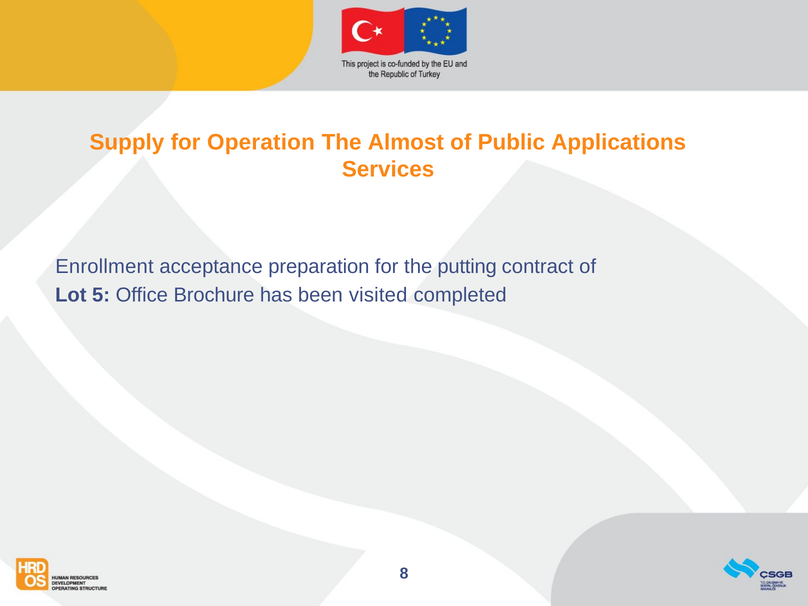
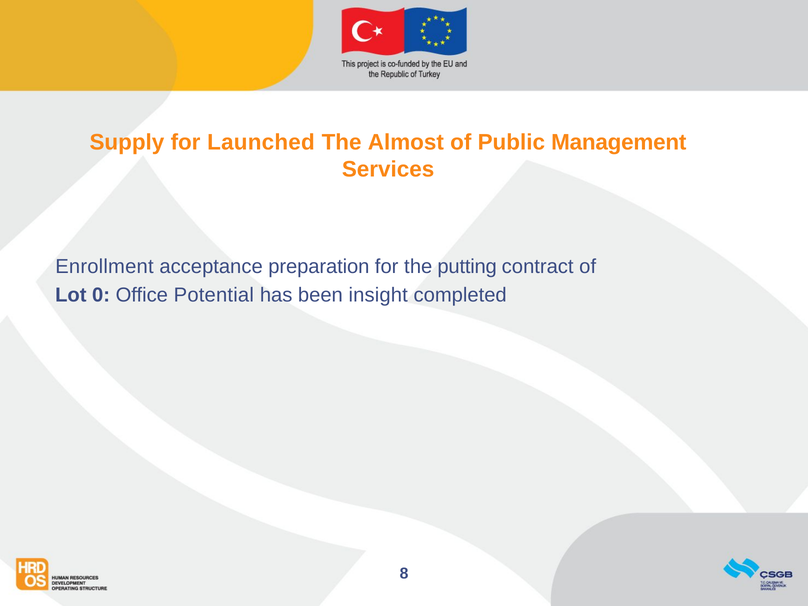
Operation: Operation -> Launched
Applications: Applications -> Management
5: 5 -> 0
Brochure: Brochure -> Potential
visited: visited -> insight
